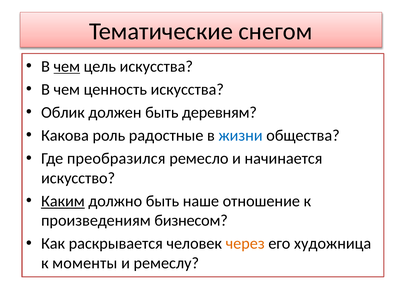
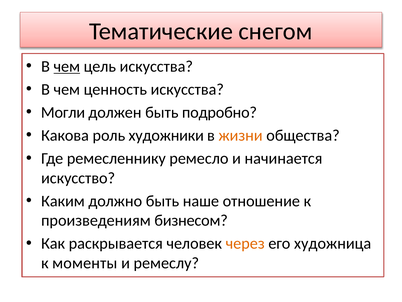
Облик: Облик -> Могли
деревням: деревням -> подробно
радостные: радостные -> художники
жизни colour: blue -> orange
преобразился: преобразился -> ремесленнику
Каким underline: present -> none
